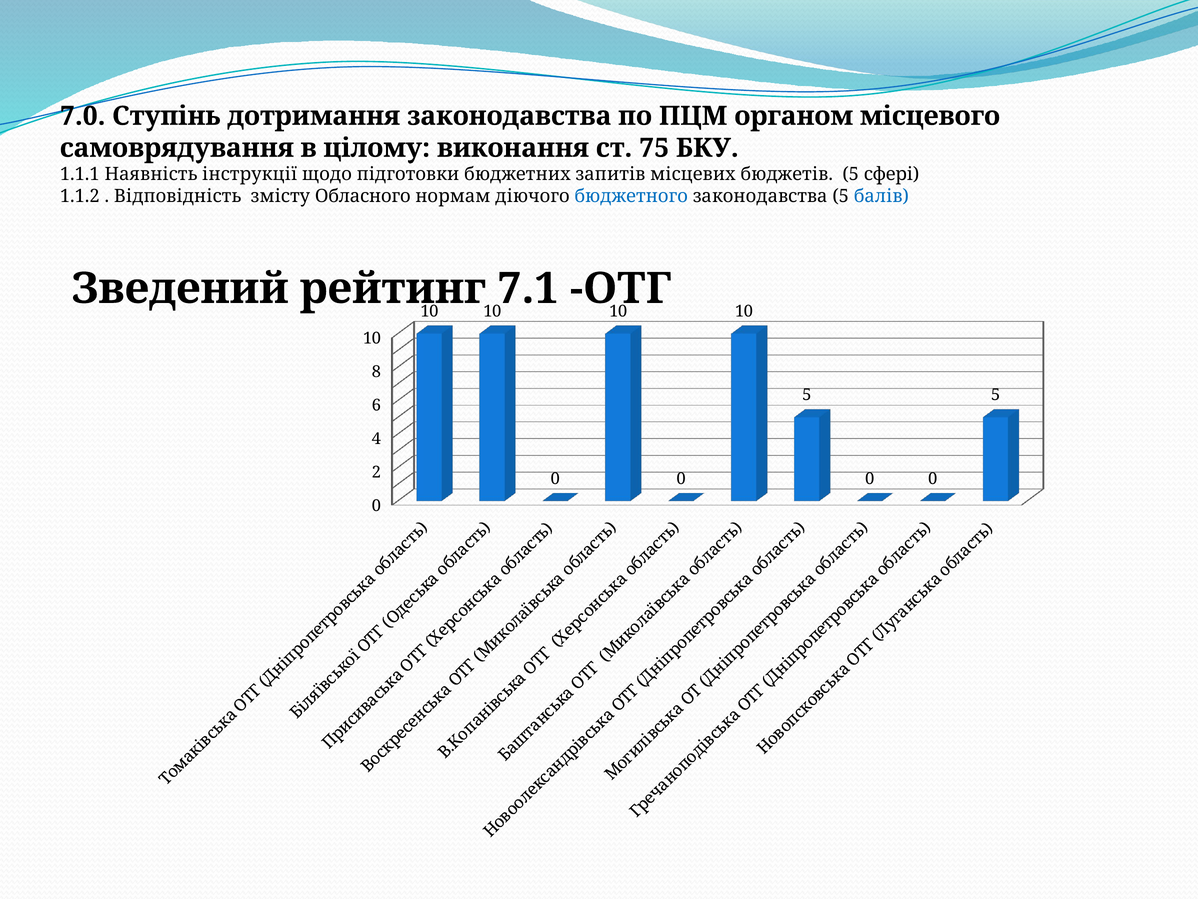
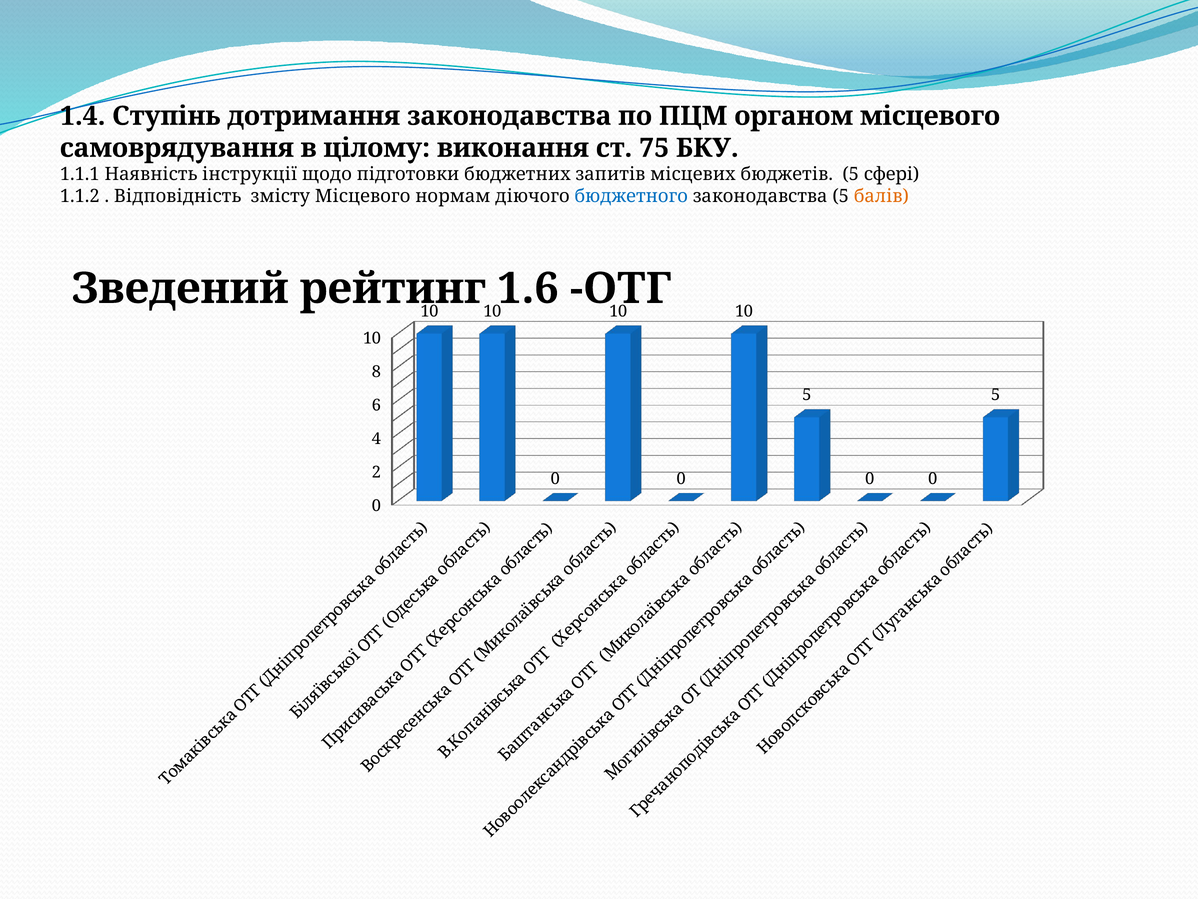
7.0: 7.0 -> 1.4
змісту Обласного: Обласного -> Місцевого
балів colour: blue -> orange
7.1: 7.1 -> 1.6
